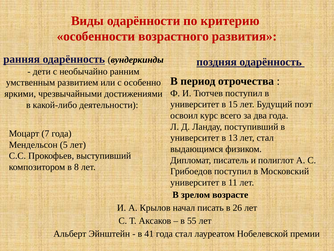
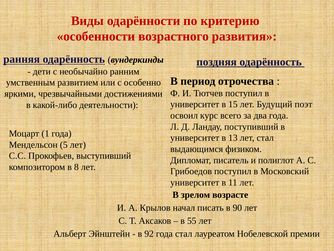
7: 7 -> 1
26: 26 -> 90
41: 41 -> 92
